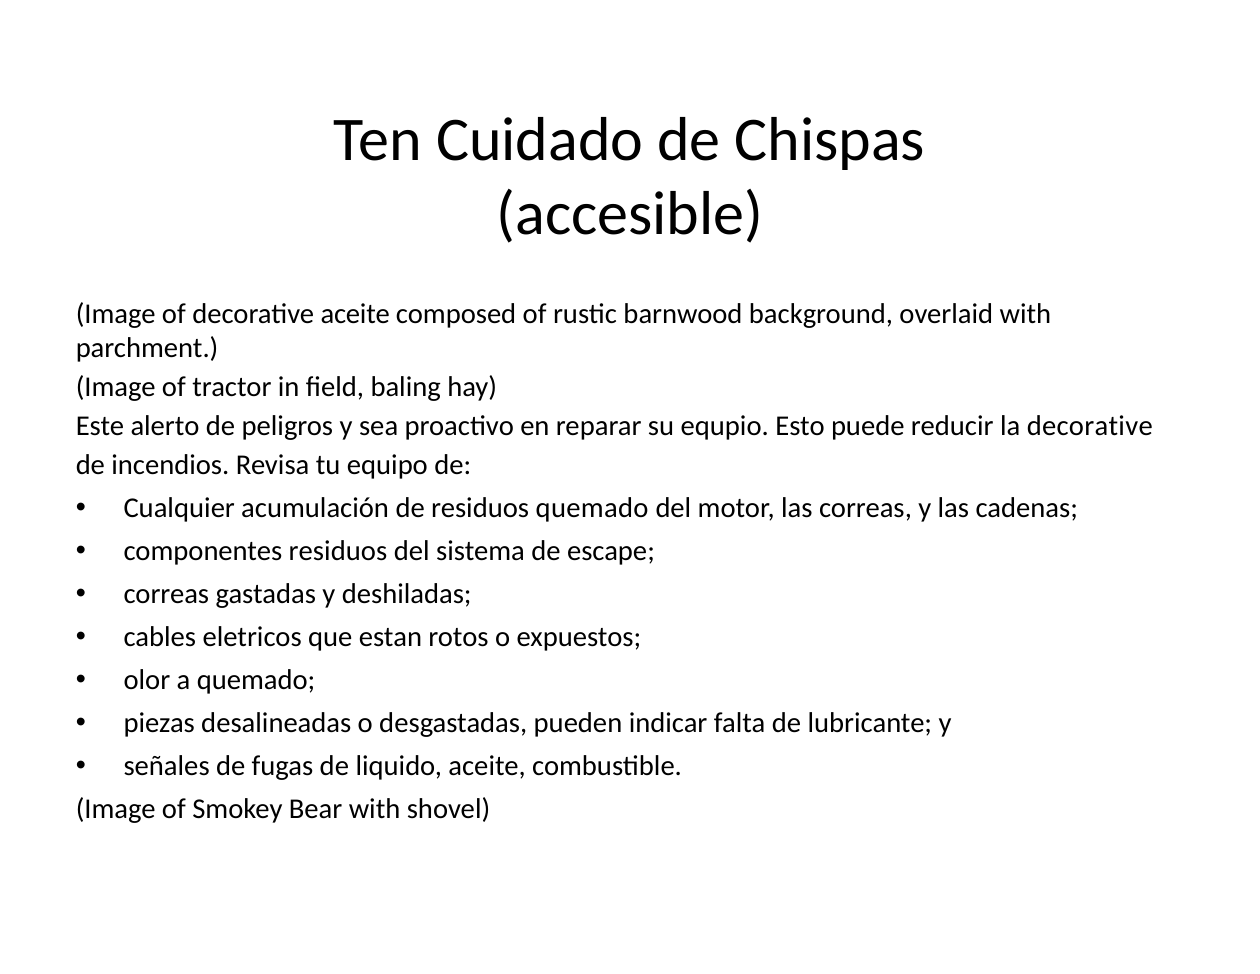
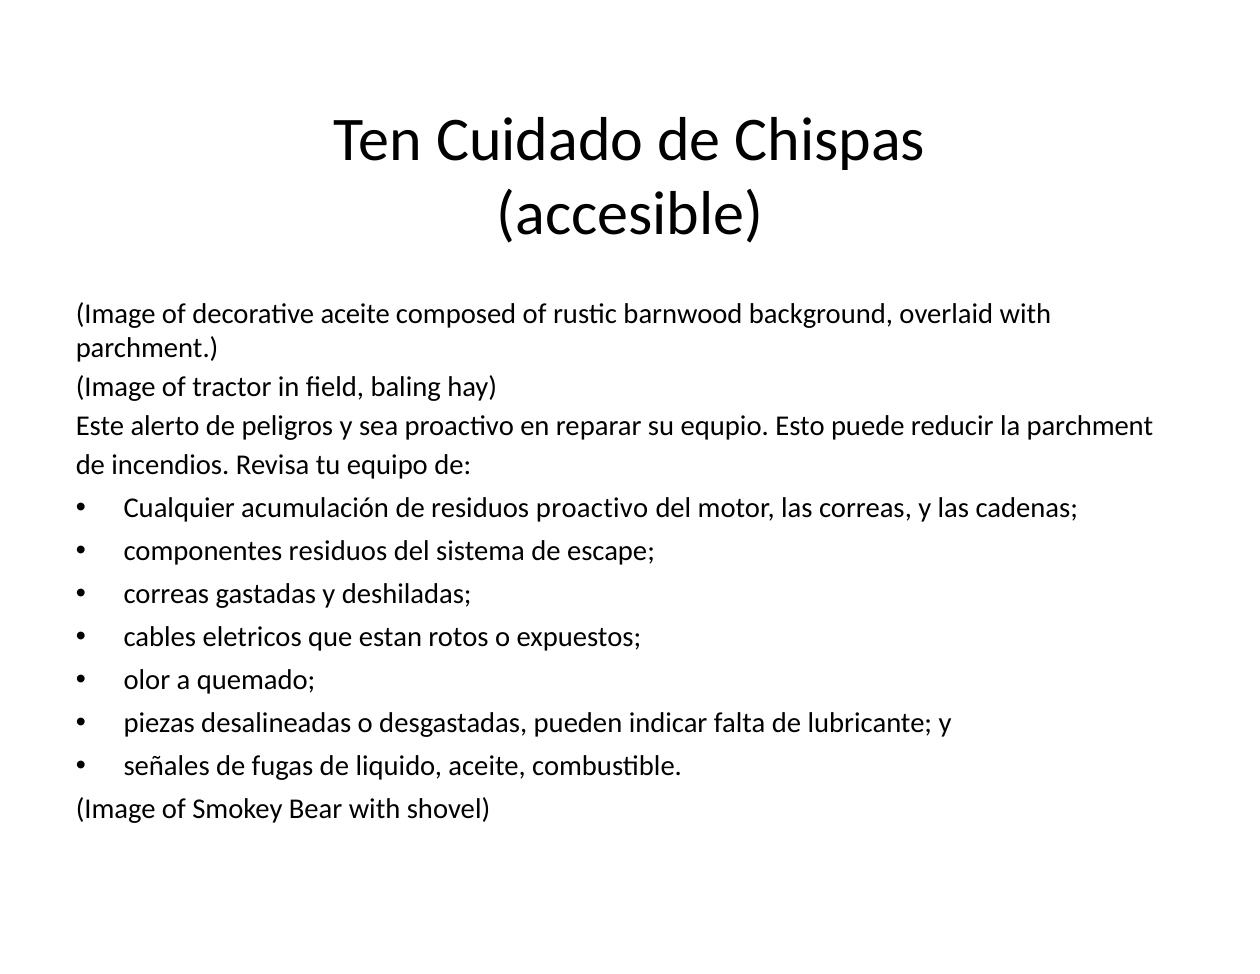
la decorative: decorative -> parchment
residuos quemado: quemado -> proactivo
